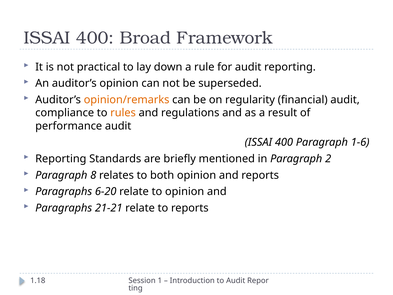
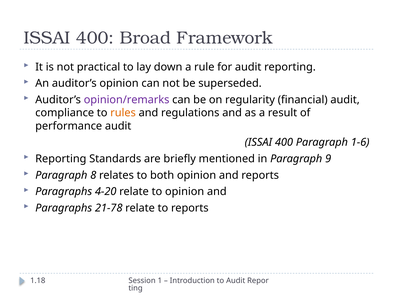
opinion/remarks colour: orange -> purple
2: 2 -> 9
6-20: 6-20 -> 4-20
21-21: 21-21 -> 21-78
